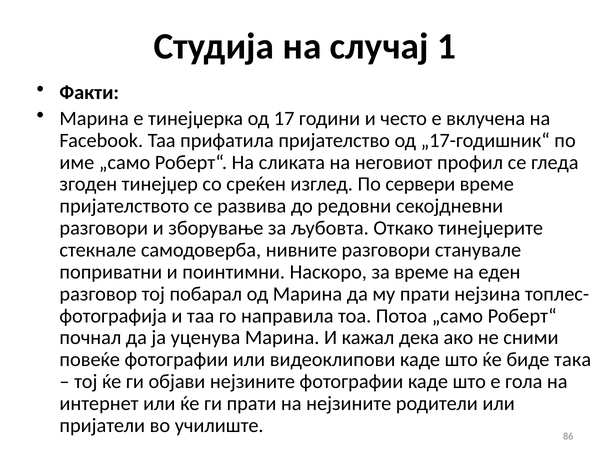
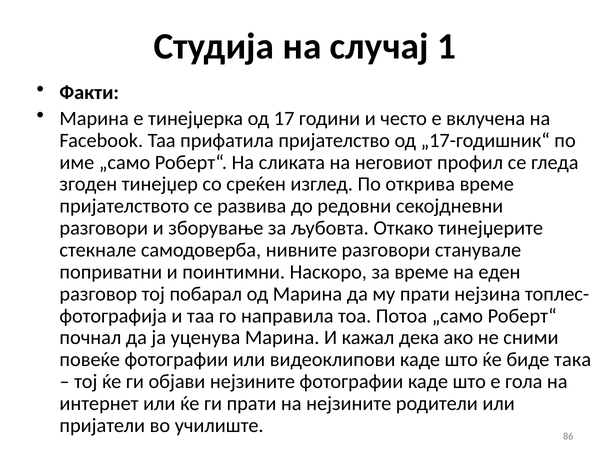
сервери: сервери -> открива
